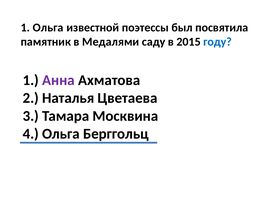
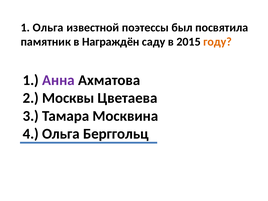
Медалями: Медалями -> Награждён
году colour: blue -> orange
Наталья: Наталья -> Москвы
